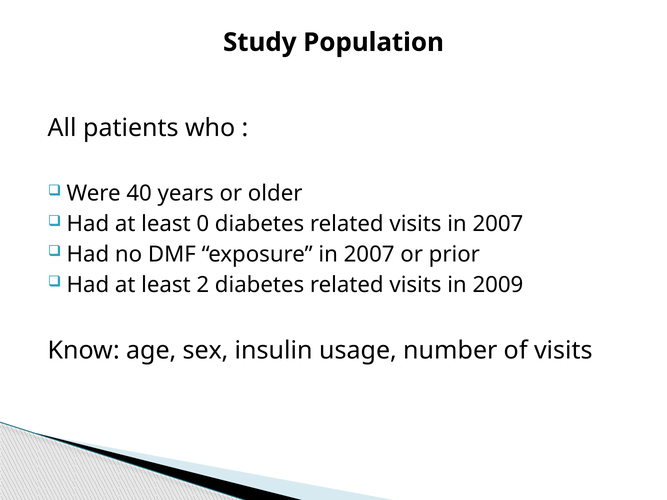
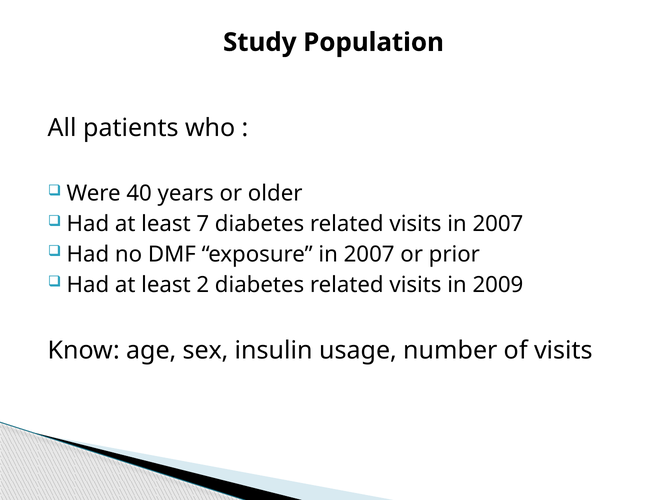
0: 0 -> 7
